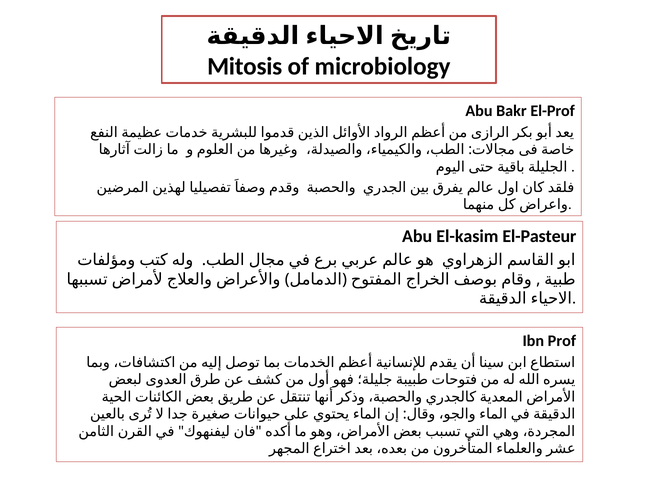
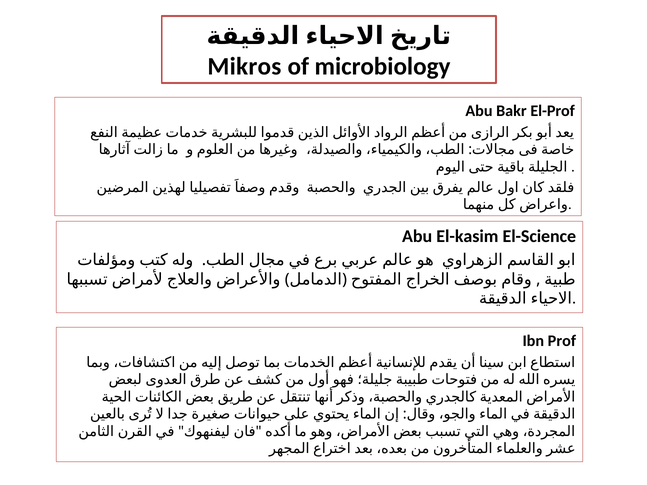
Mitosis: Mitosis -> Mikros
El-Pasteur: El-Pasteur -> El-Science
